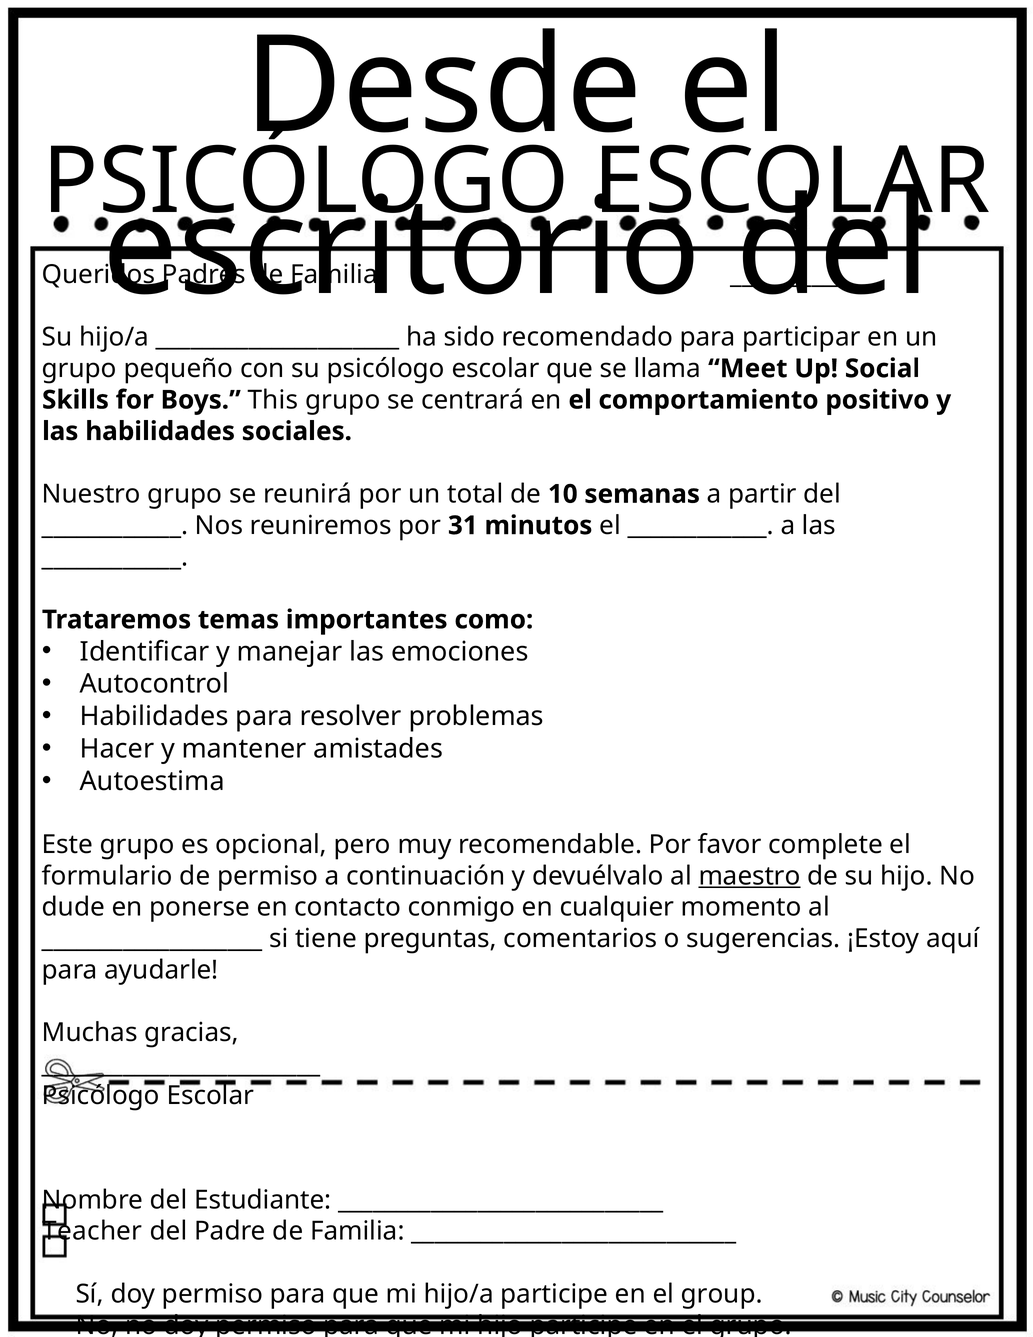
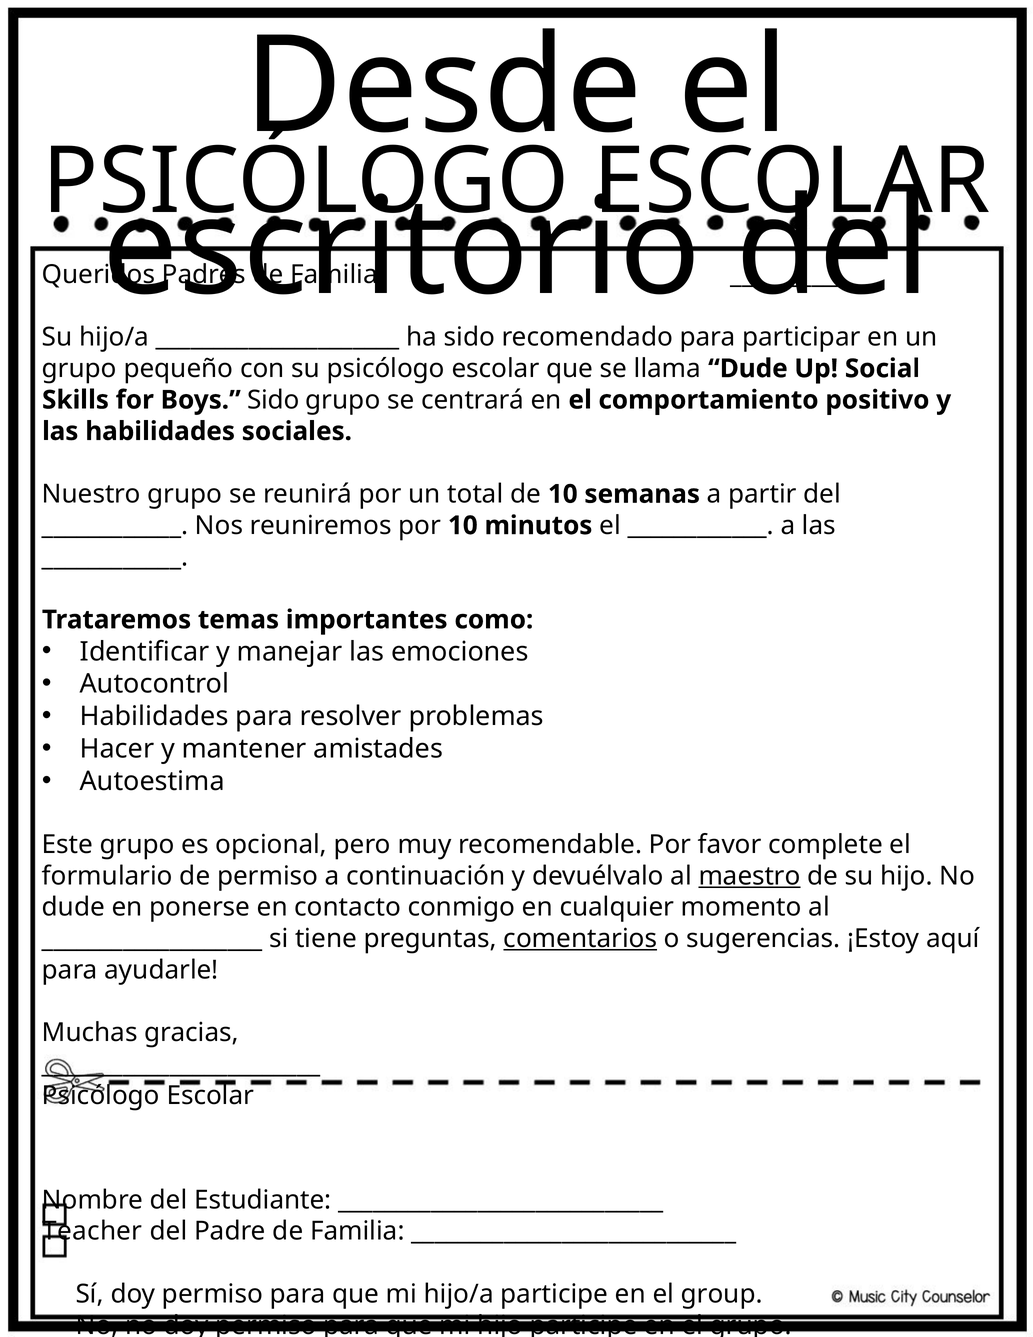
llama Meet: Meet -> Dude
Boys This: This -> Sido
por 31: 31 -> 10
comentarios underline: none -> present
